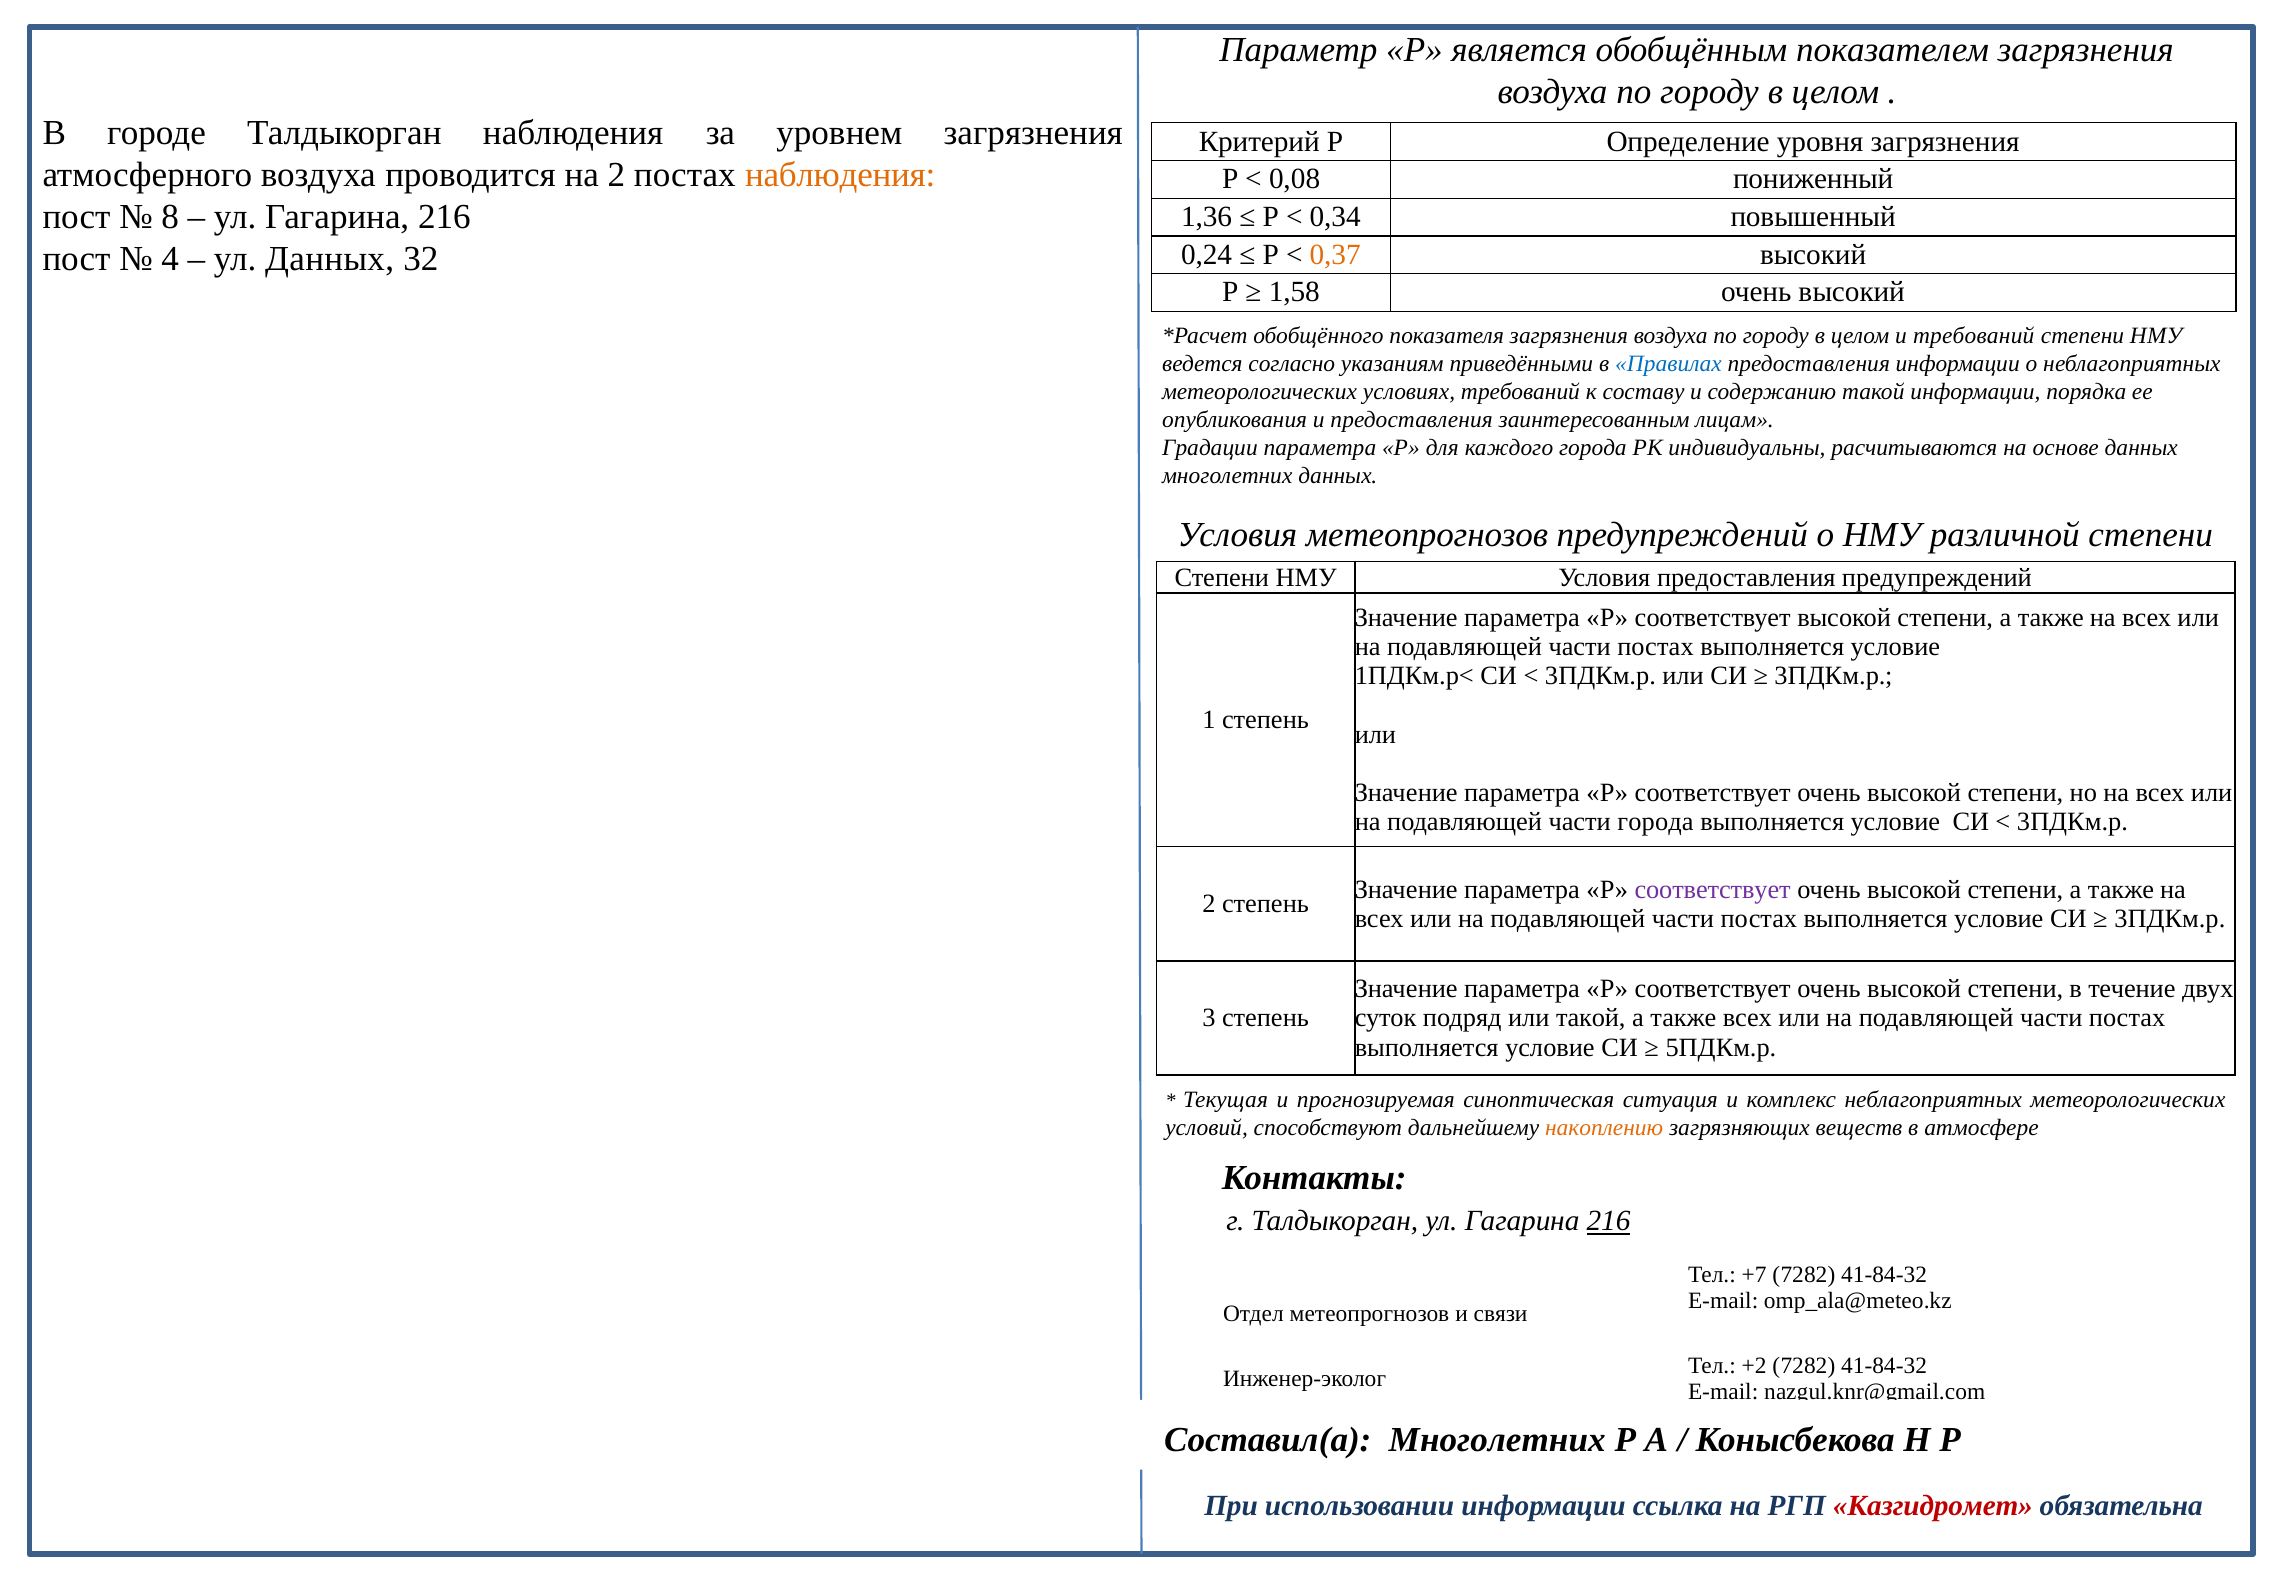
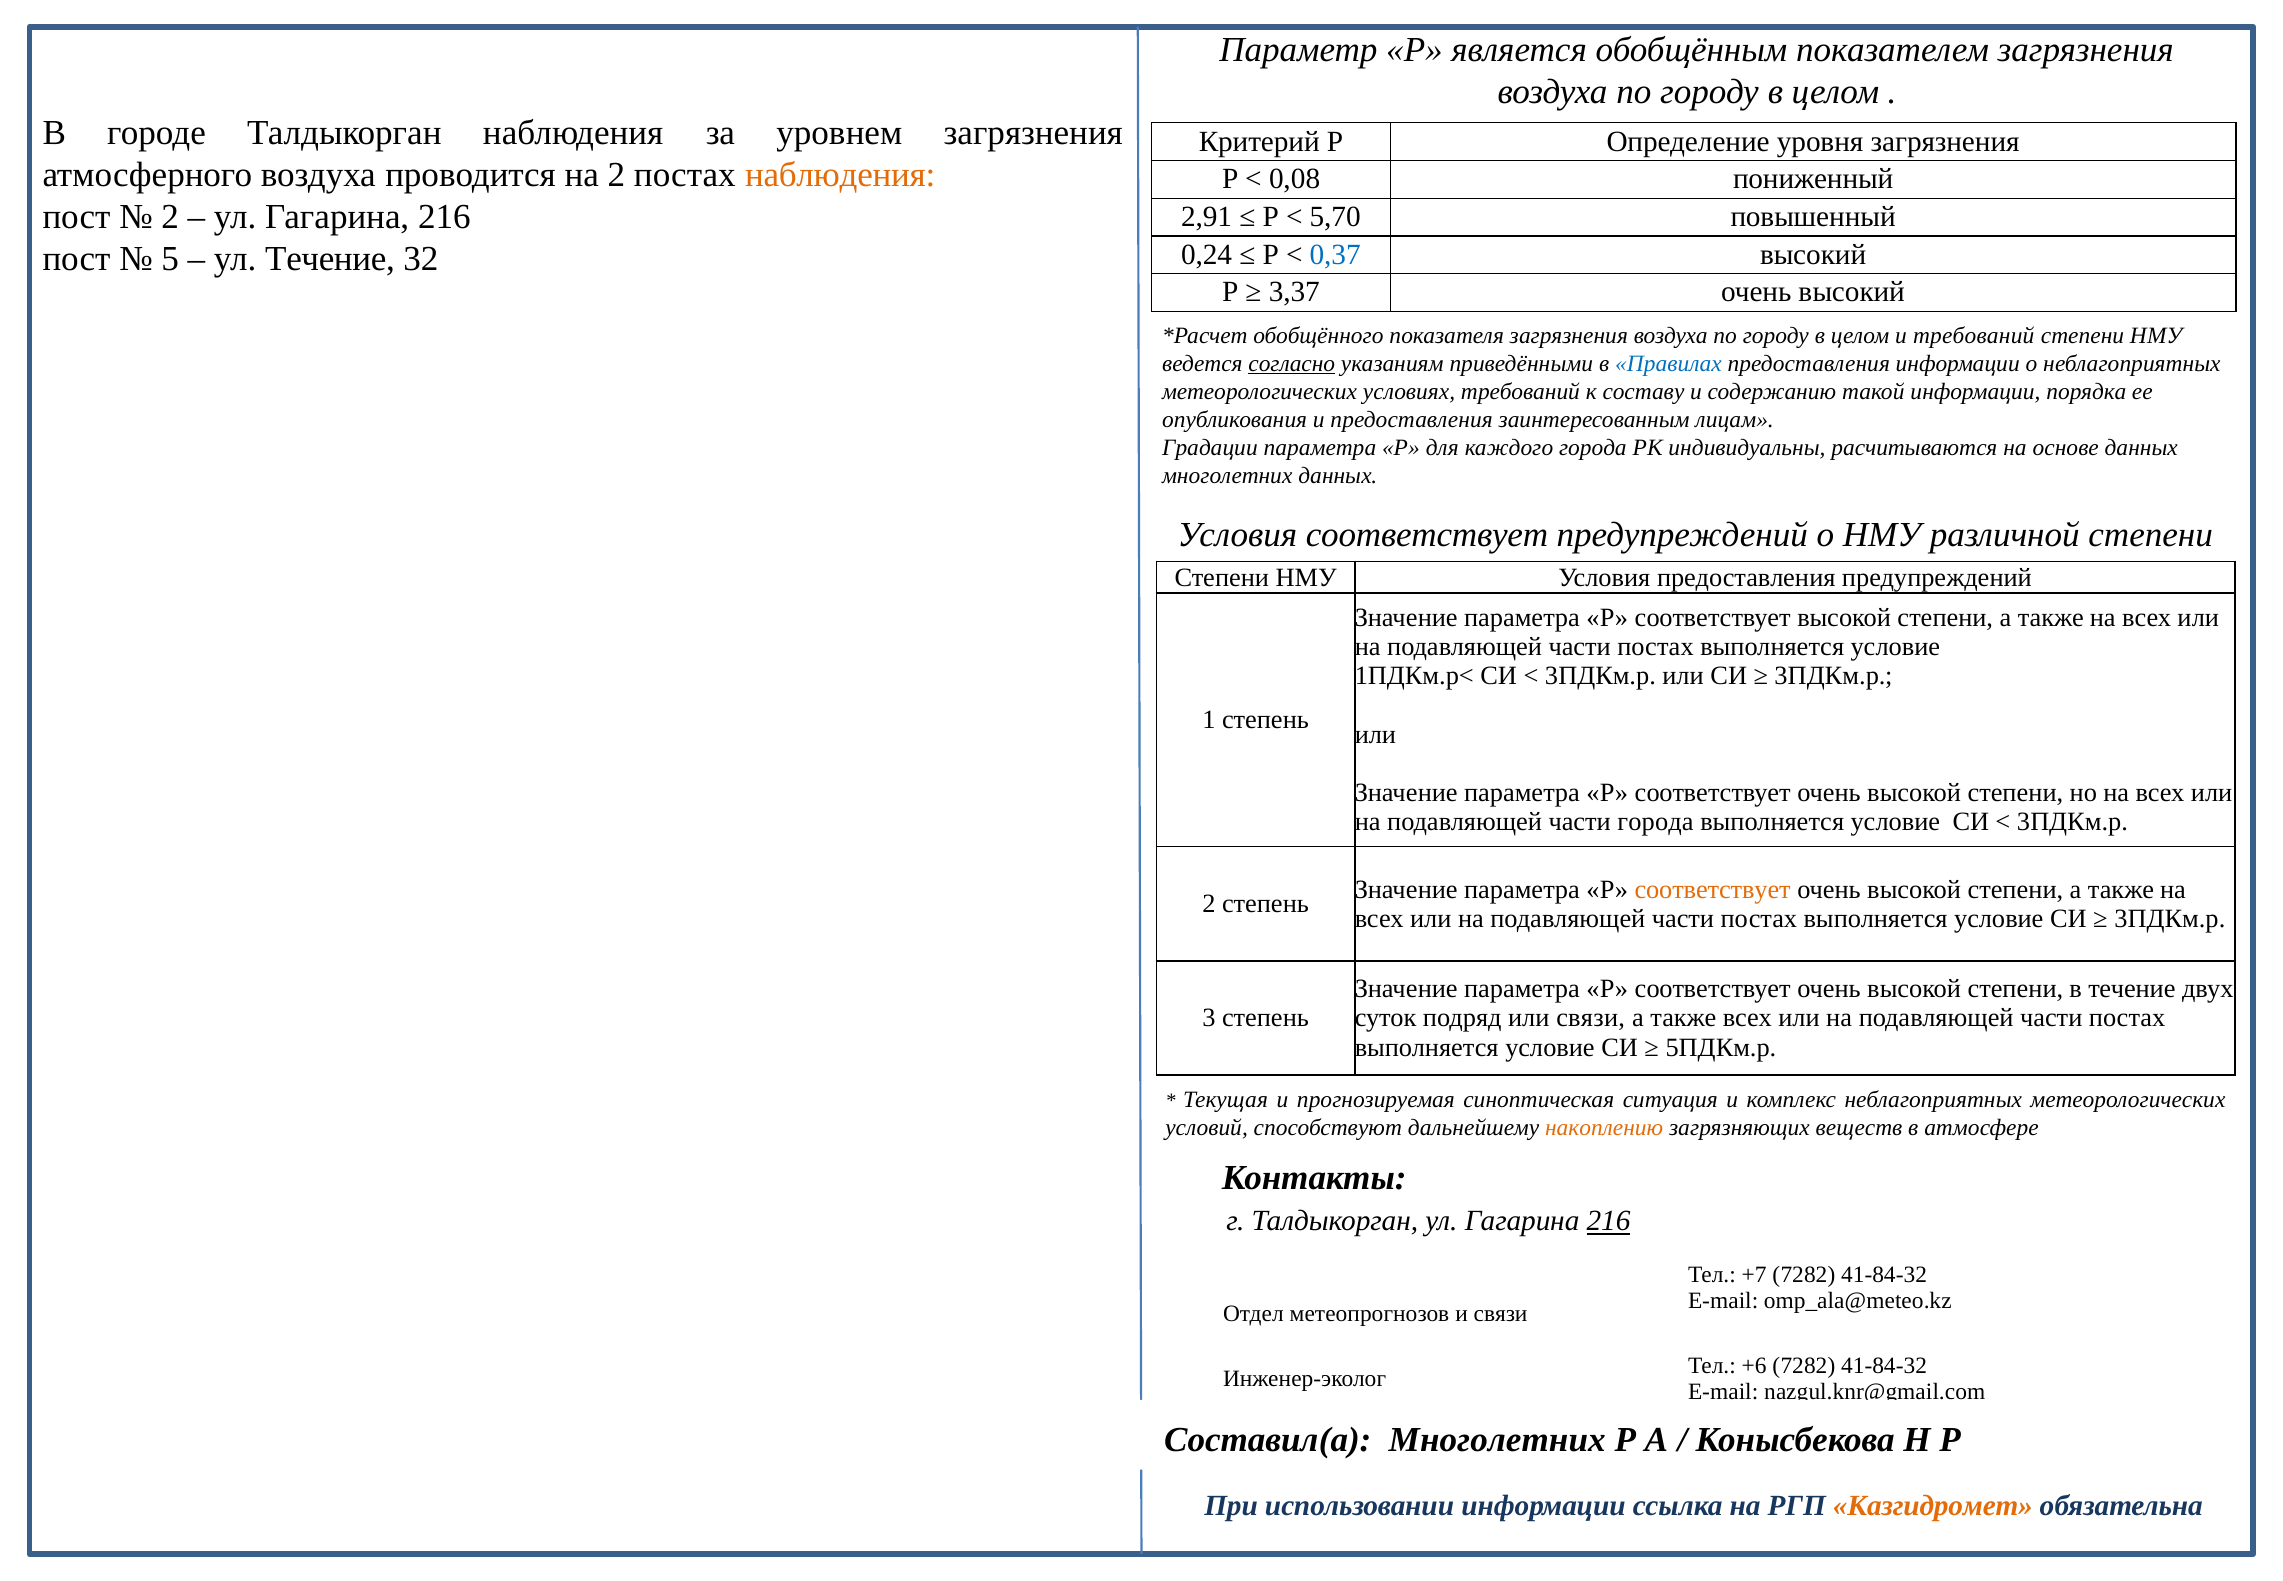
8 at (170, 217): 8 -> 2
1,36: 1,36 -> 2,91
0,34: 0,34 -> 5,70
0,37 colour: orange -> blue
4: 4 -> 5
ул Данных: Данных -> Течение
1,58: 1,58 -> 3,37
согласно underline: none -> present
Условия метеопрогнозов: метеопрогнозов -> соответствует
соответствует at (1713, 889) colour: purple -> orange
или такой: такой -> связи
+2: +2 -> +6
Казгидромет colour: red -> orange
